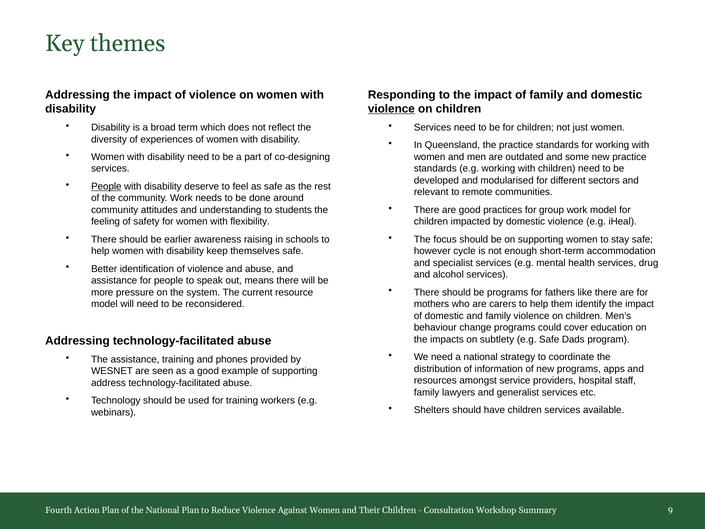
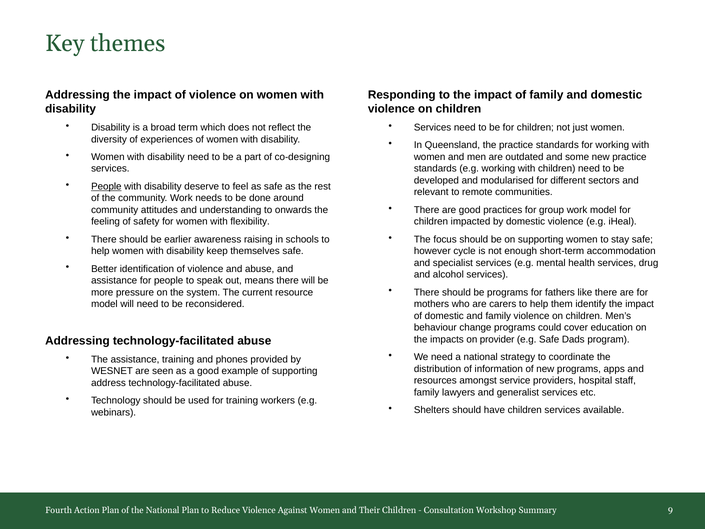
violence at (391, 109) underline: present -> none
students: students -> onwards
subtlety: subtlety -> provider
